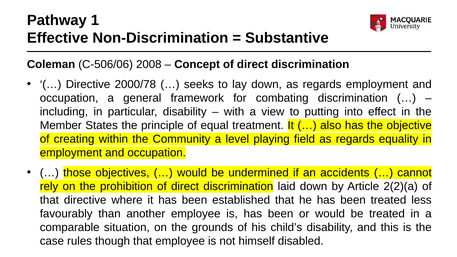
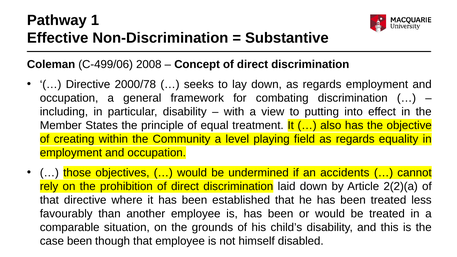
C-506/06: C-506/06 -> C-499/06
case rules: rules -> been
